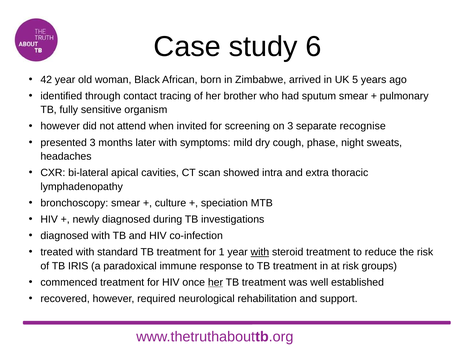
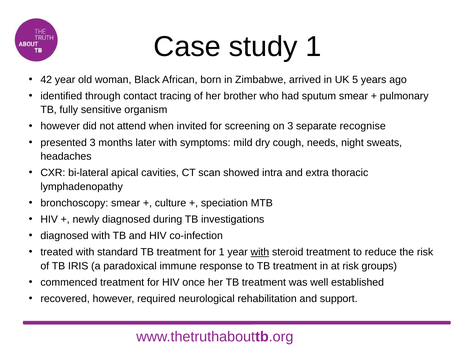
study 6: 6 -> 1
phase: phase -> needs
her at (215, 283) underline: present -> none
